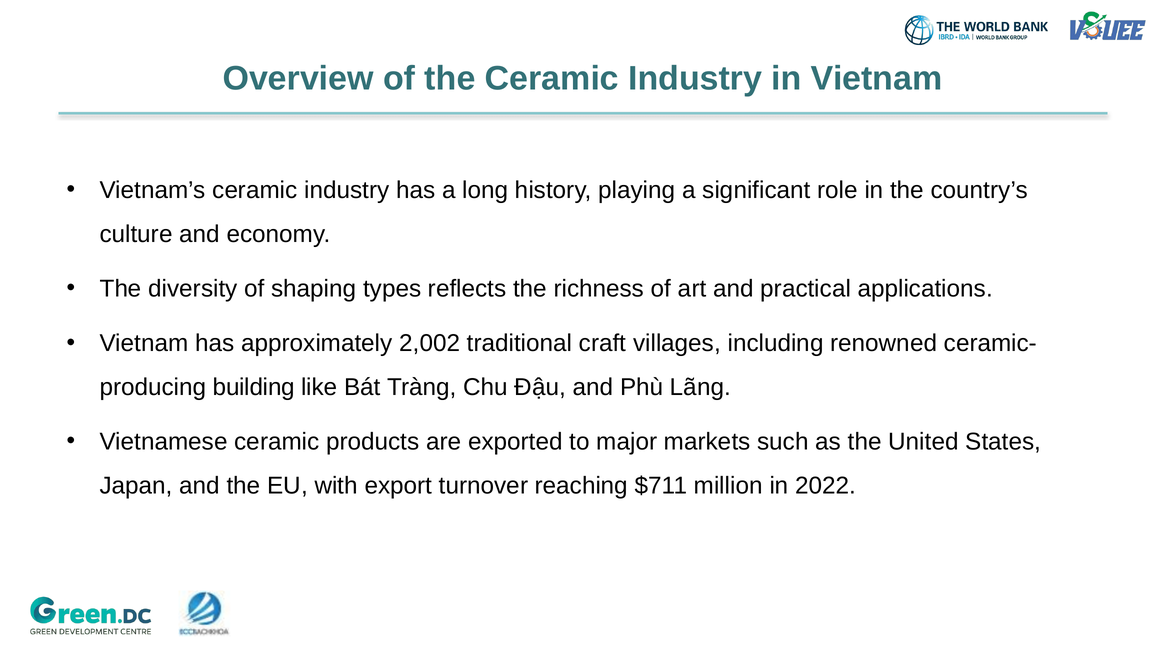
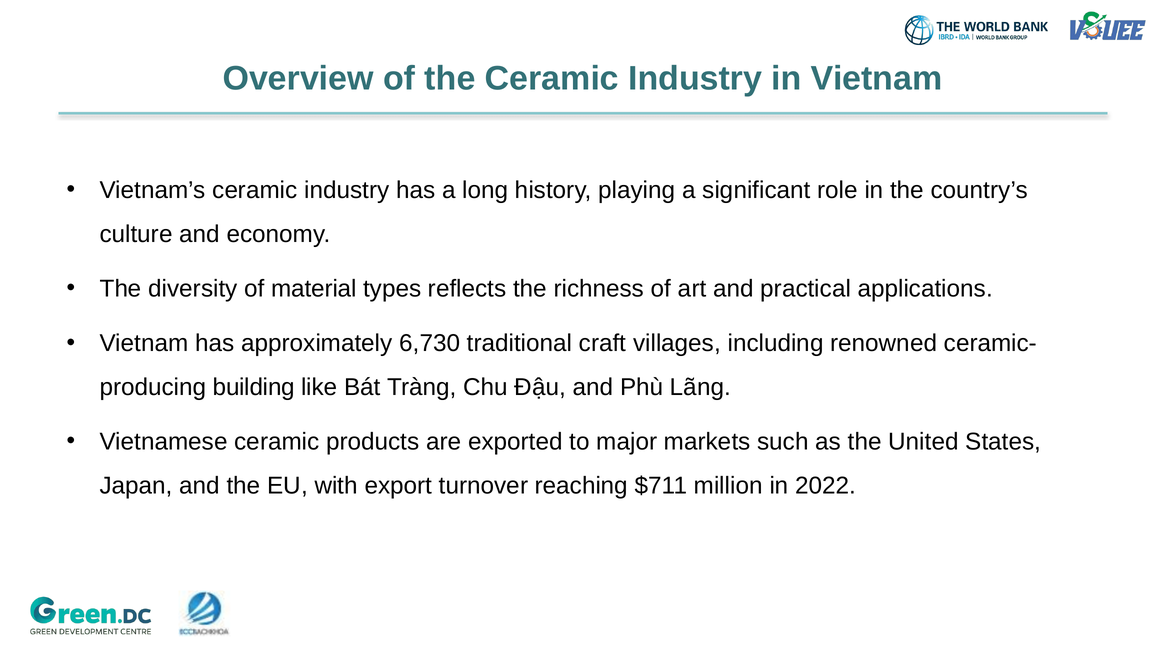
shaping: shaping -> material
2,002: 2,002 -> 6,730
